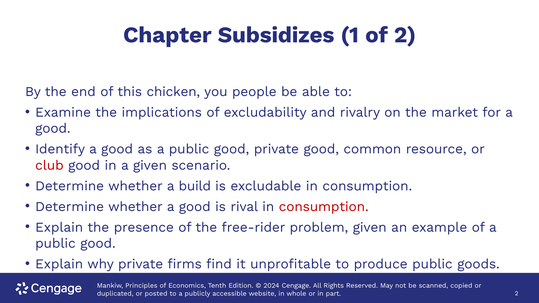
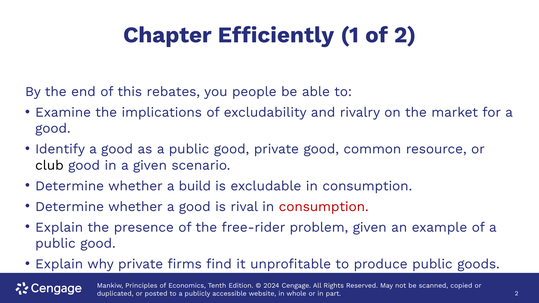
Subsidizes: Subsidizes -> Efficiently
chicken: chicken -> rebates
club colour: red -> black
